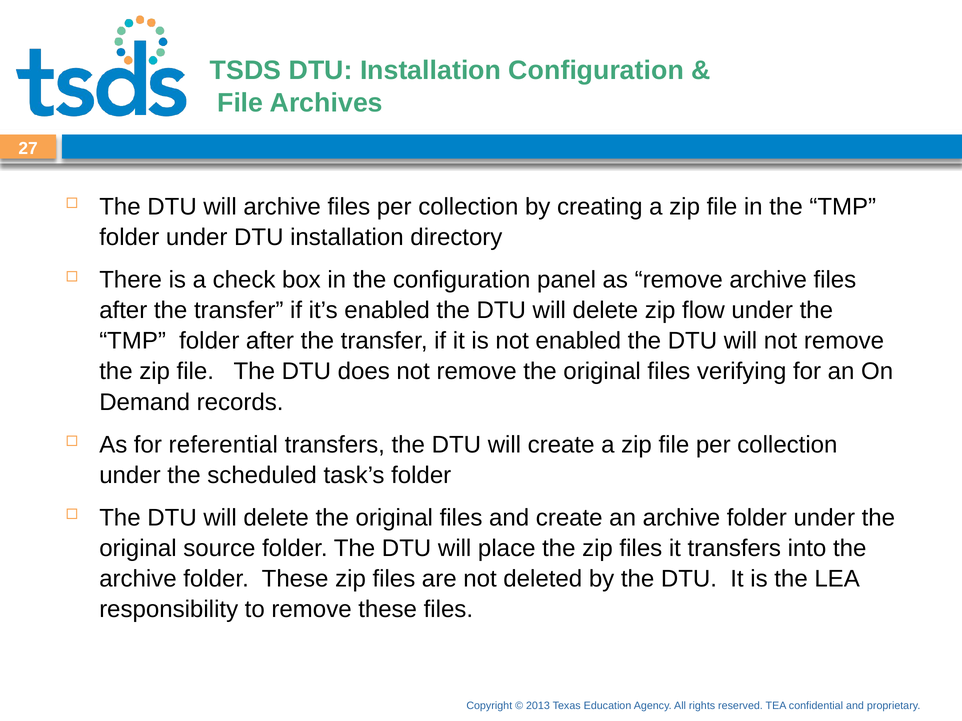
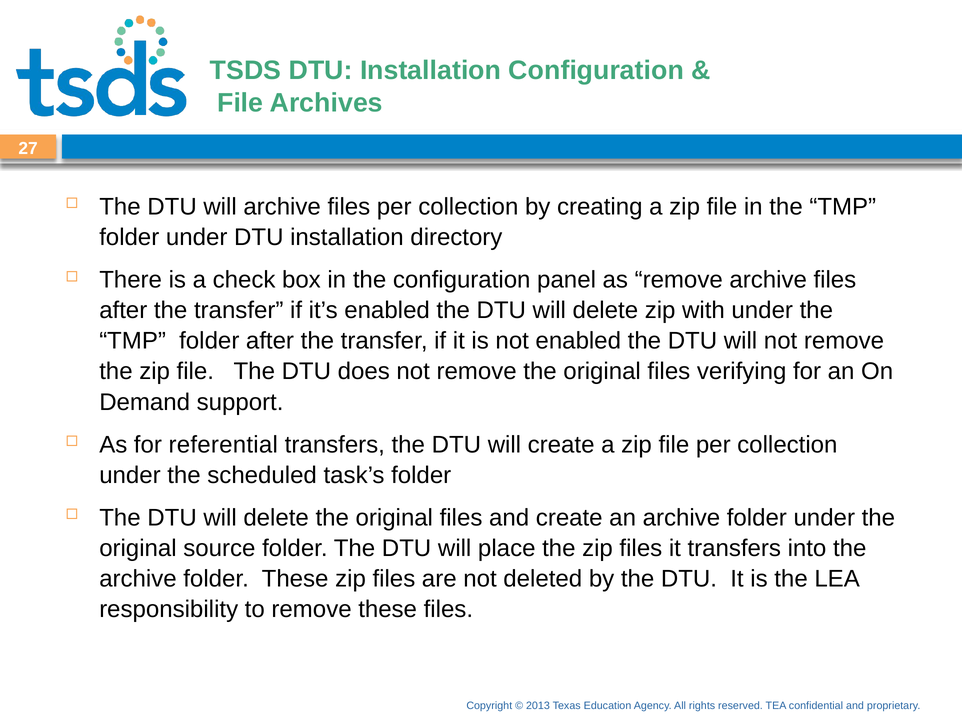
flow: flow -> with
records: records -> support
